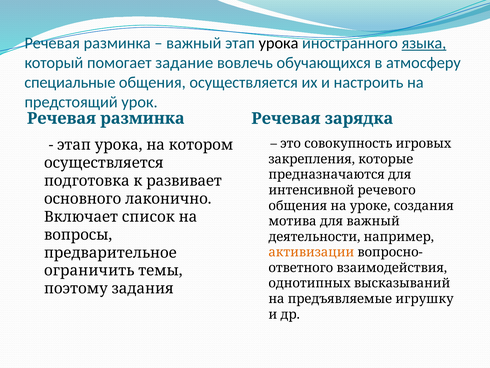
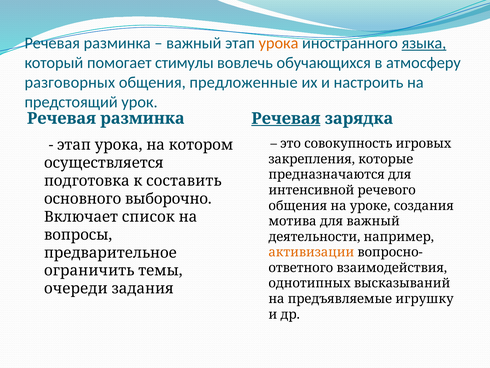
урока at (279, 43) colour: black -> orange
задание: задание -> стимулы
специальные: специальные -> разговорных
общения осуществляется: осуществляется -> предложенные
Речевая at (286, 118) underline: none -> present
развивает: развивает -> составить
лаконично: лаконично -> выборочно
поэтому: поэтому -> очереди
